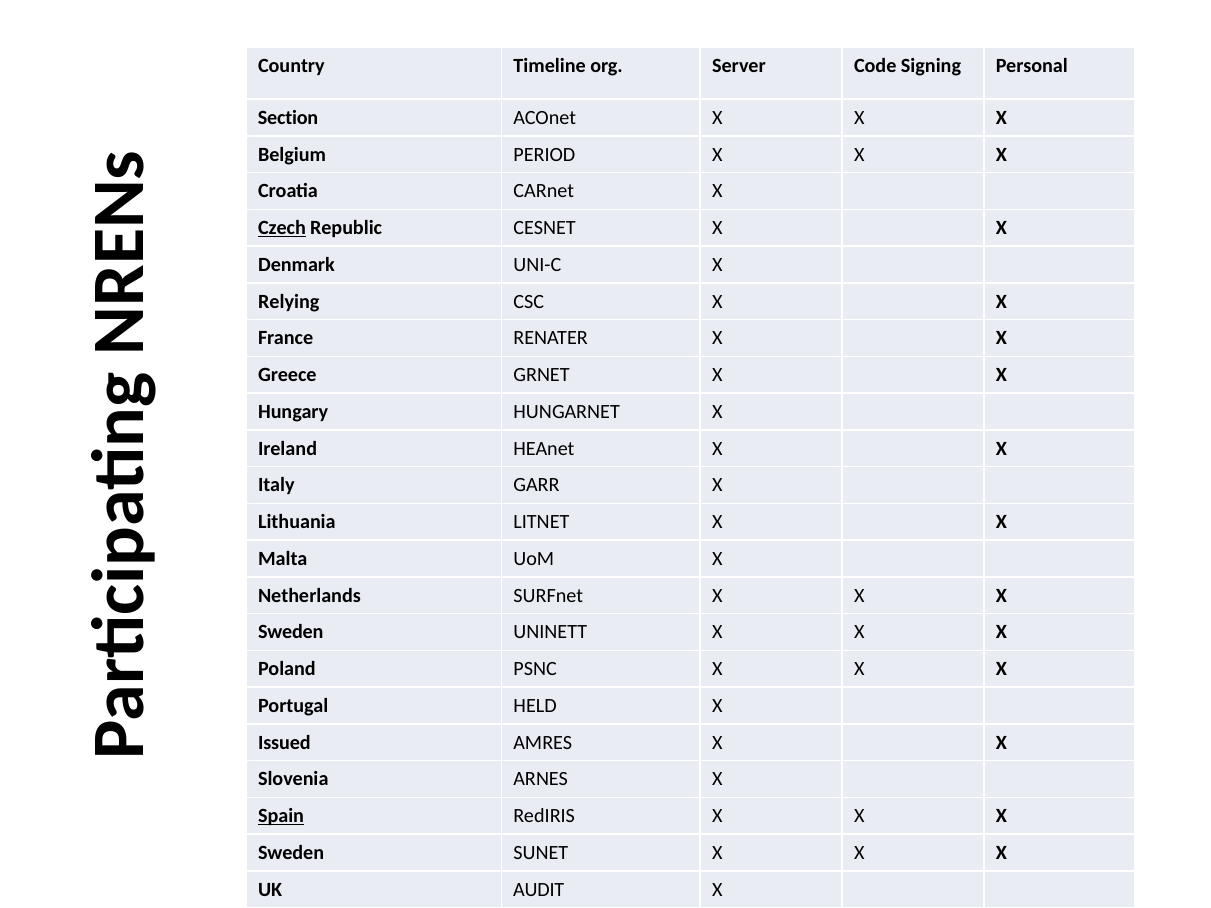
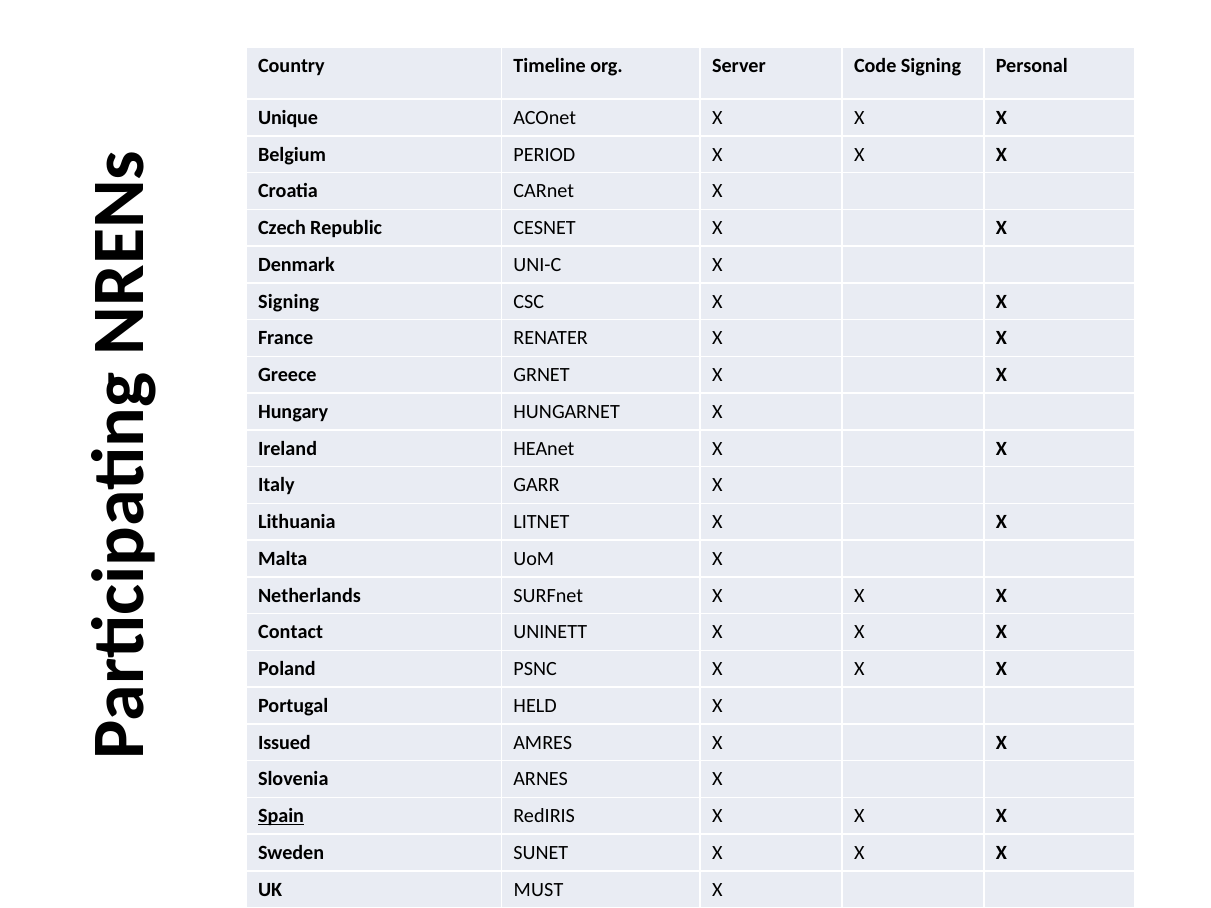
Section: Section -> Unique
Czech underline: present -> none
Relying at (289, 301): Relying -> Signing
Sweden at (291, 632): Sweden -> Contact
AUDIT: AUDIT -> MUST
